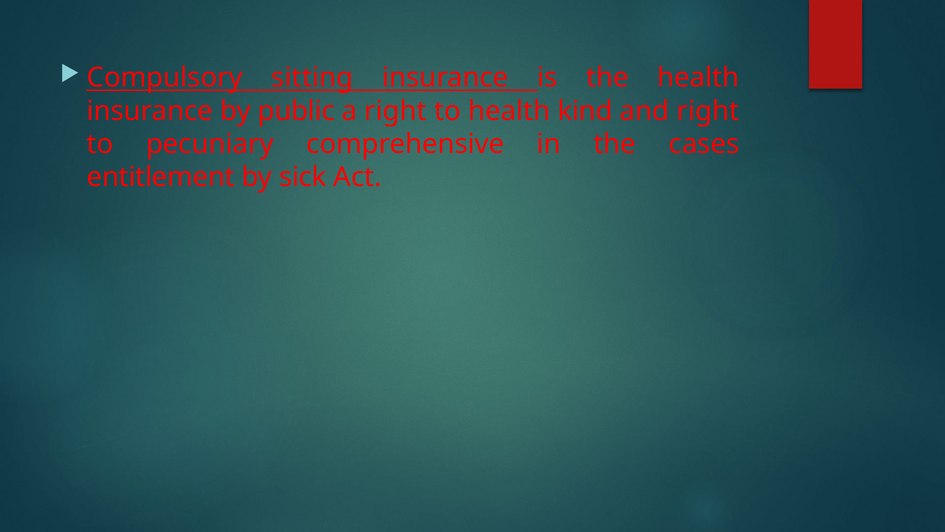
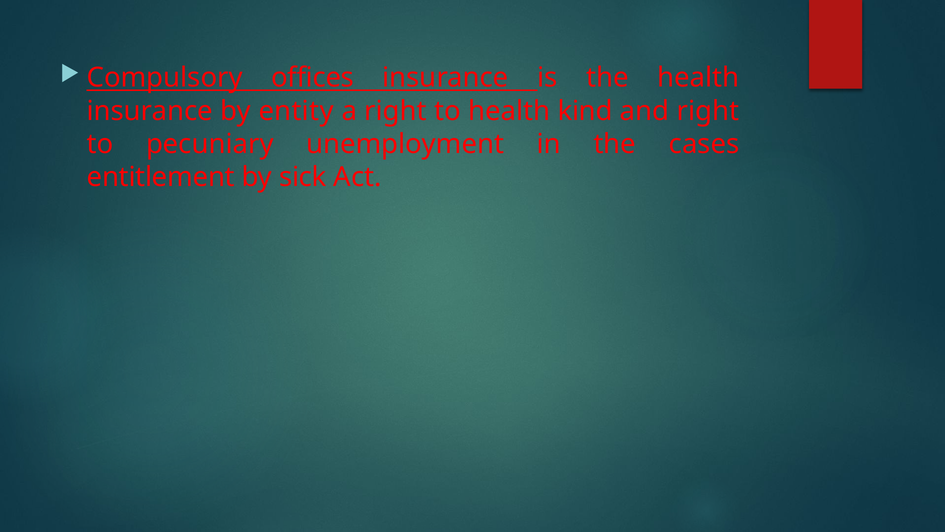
sitting: sitting -> offices
public: public -> entity
comprehensive: comprehensive -> unemployment
